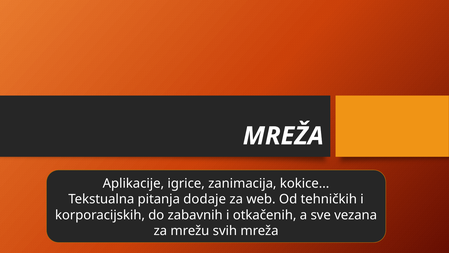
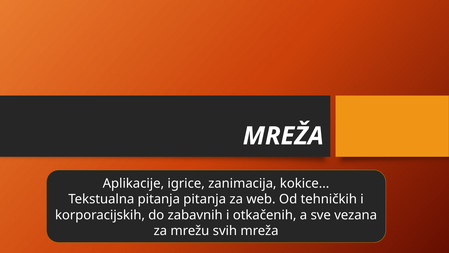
pitanja dodaje: dodaje -> pitanja
